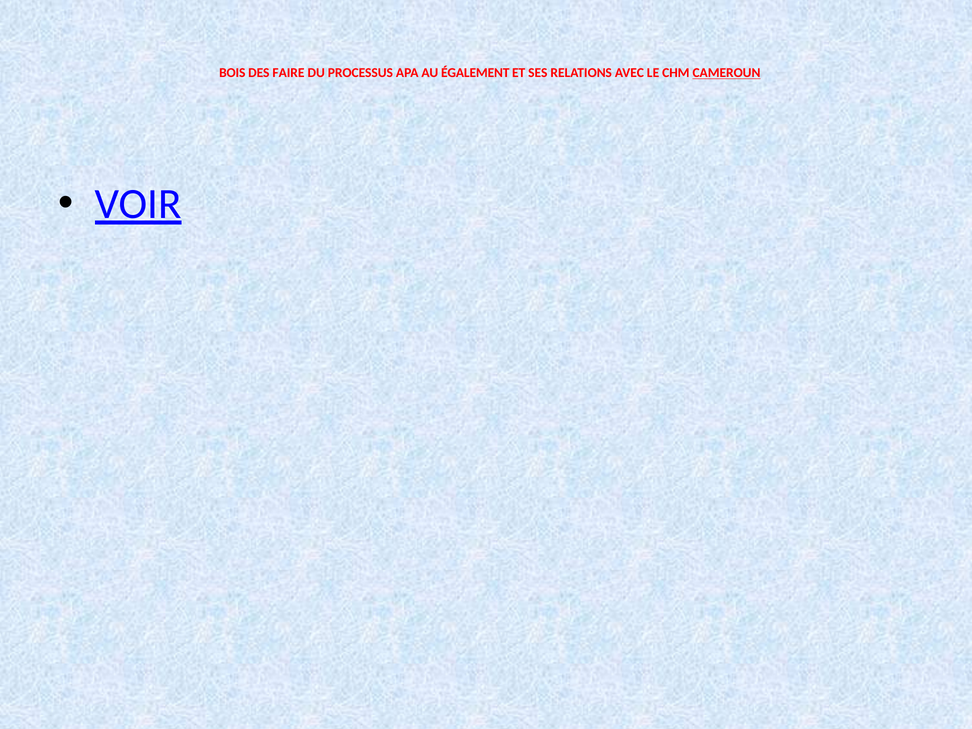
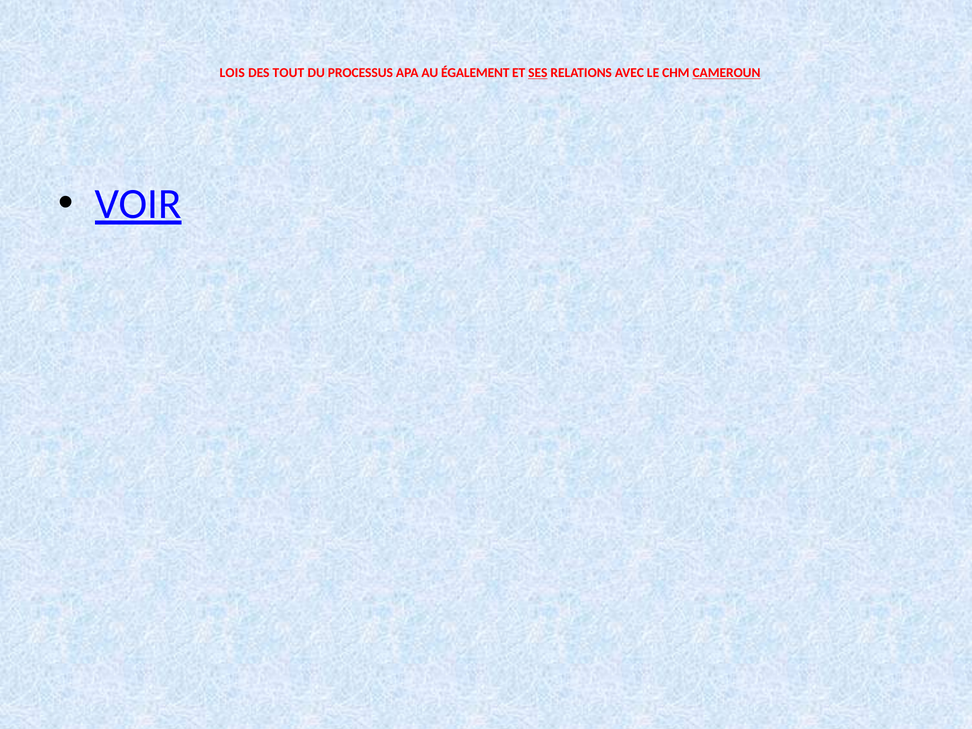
BOIS: BOIS -> LOIS
FAIRE: FAIRE -> TOUT
SES underline: none -> present
